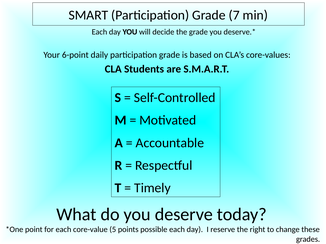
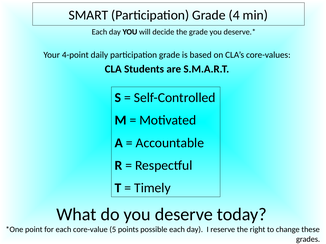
7: 7 -> 4
6-point: 6-point -> 4-point
